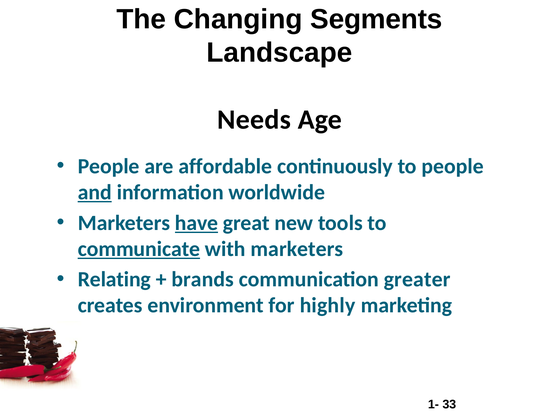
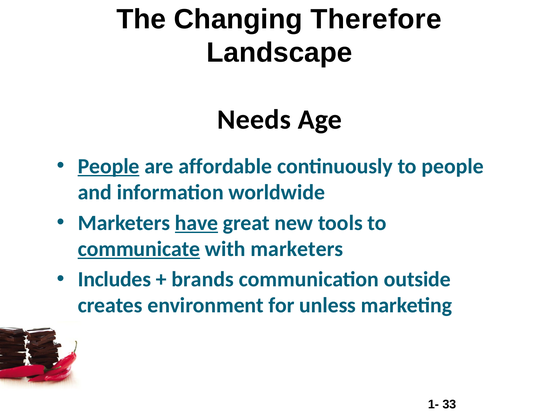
Segments: Segments -> Therefore
People at (109, 166) underline: none -> present
and underline: present -> none
Relating: Relating -> Includes
greater: greater -> outside
highly: highly -> unless
